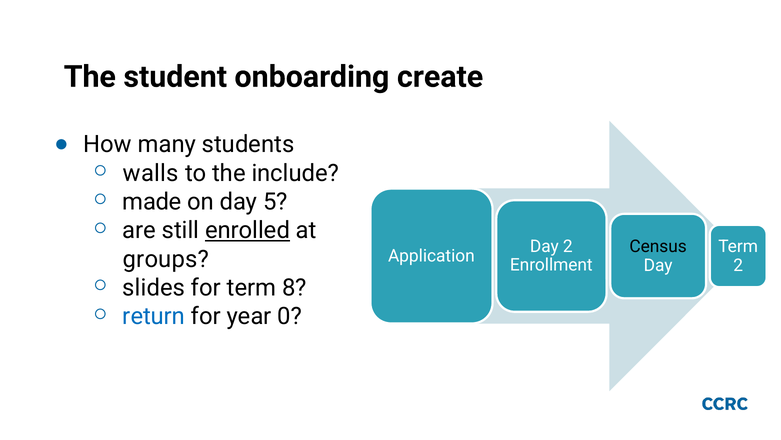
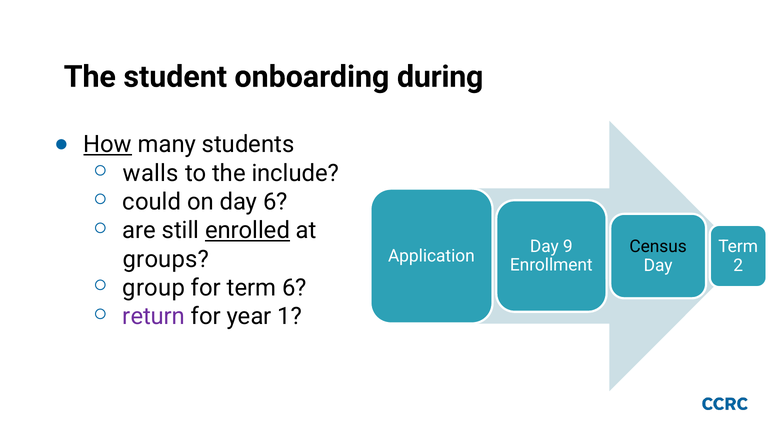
create: create -> during
How underline: none -> present
made: made -> could
day 5: 5 -> 6
Day 2: 2 -> 9
slides: slides -> group
term 8: 8 -> 6
return colour: blue -> purple
0: 0 -> 1
